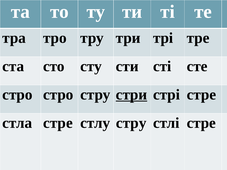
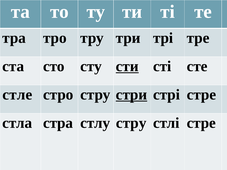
сти underline: none -> present
стро at (17, 95): стро -> стле
стла стре: стре -> стра
